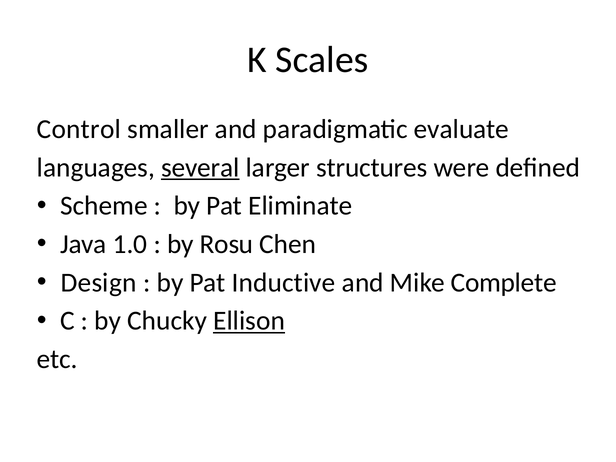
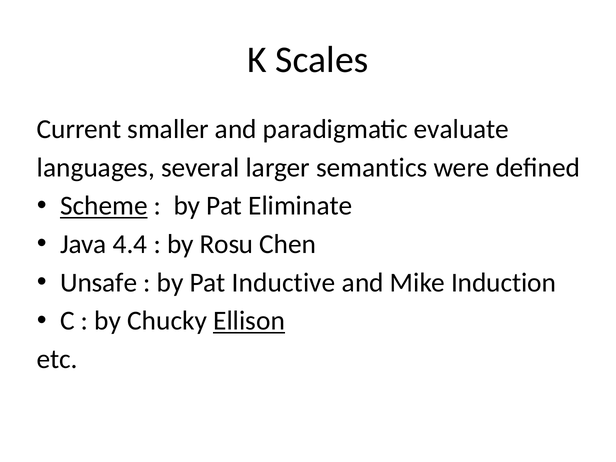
Control: Control -> Current
several underline: present -> none
structures: structures -> semantics
Scheme underline: none -> present
1.0: 1.0 -> 4.4
Design: Design -> Unsafe
Complete: Complete -> Induction
